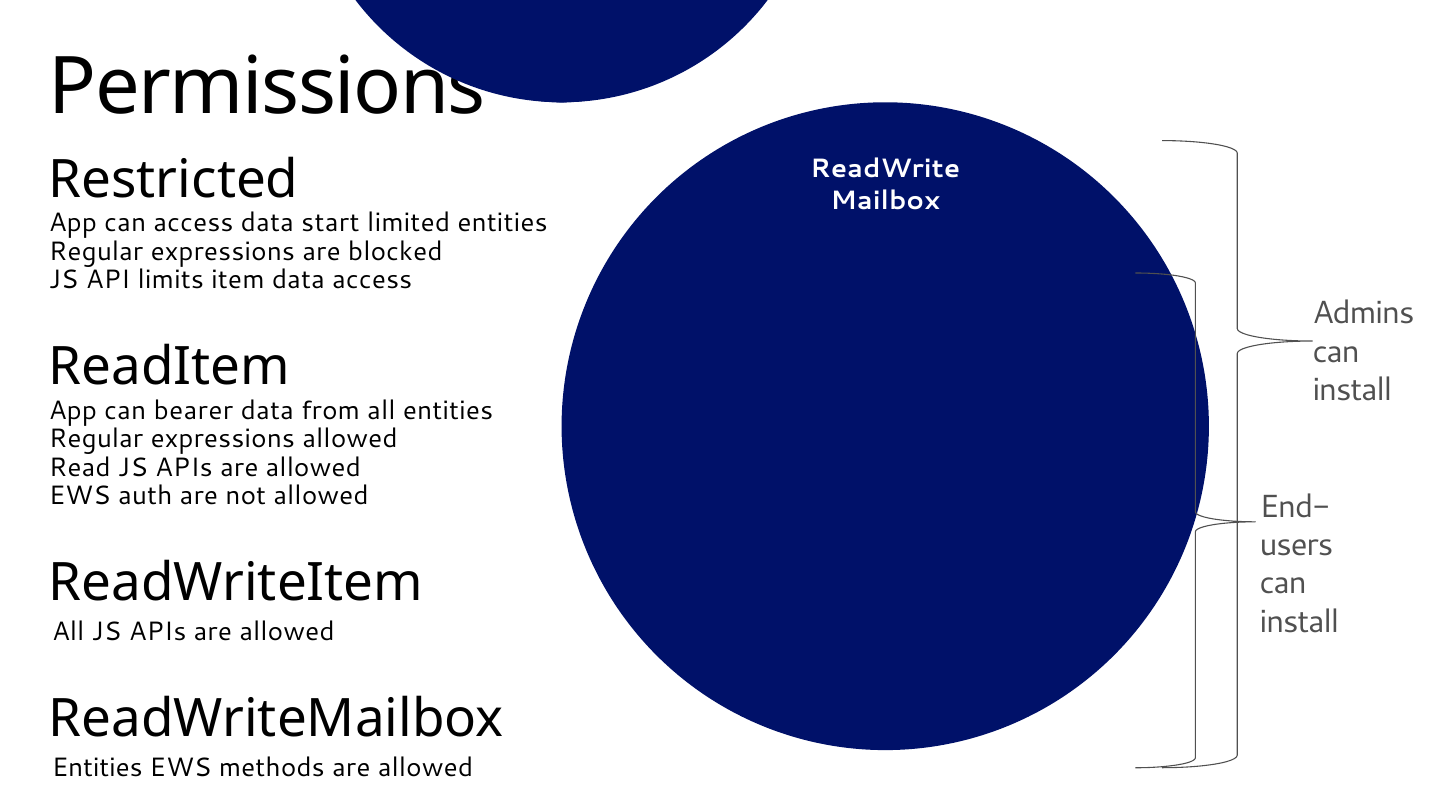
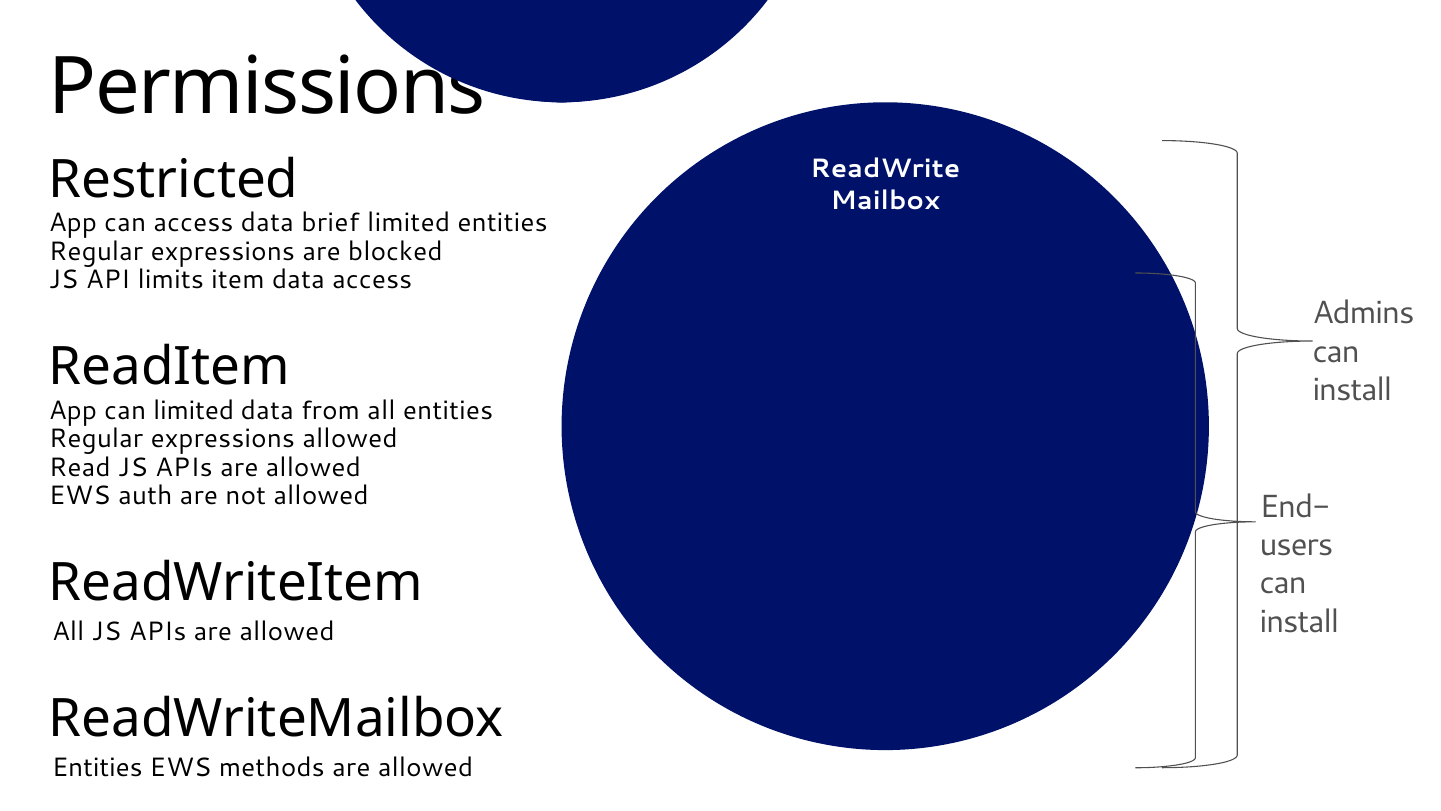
start: start -> brief
can bearer: bearer -> limited
